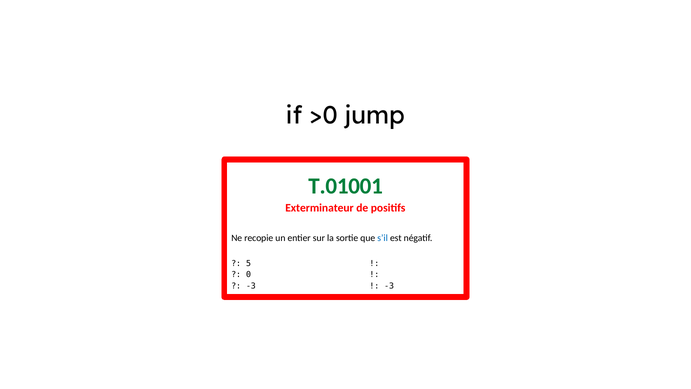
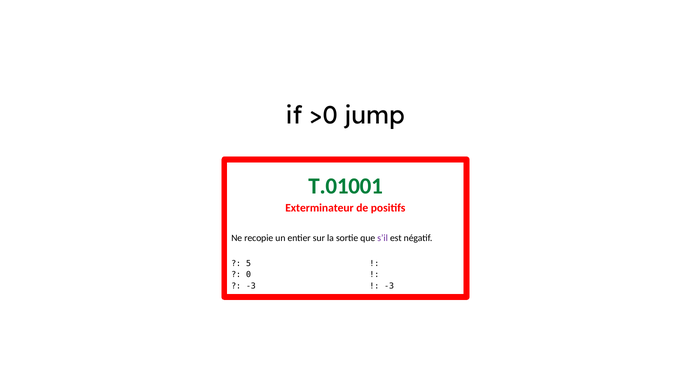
s’il colour: blue -> purple
